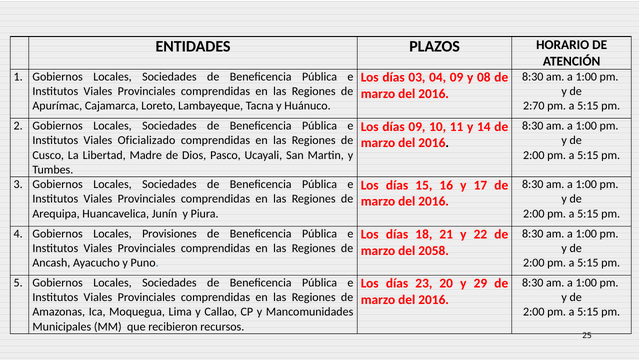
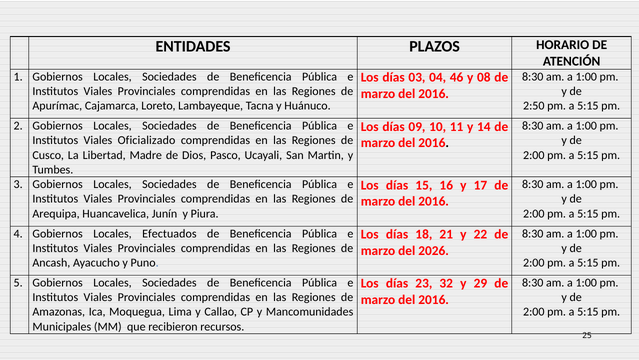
04 09: 09 -> 46
2:70: 2:70 -> 2:50
Provisiones: Provisiones -> Efectuados
2058: 2058 -> 2026
20: 20 -> 32
